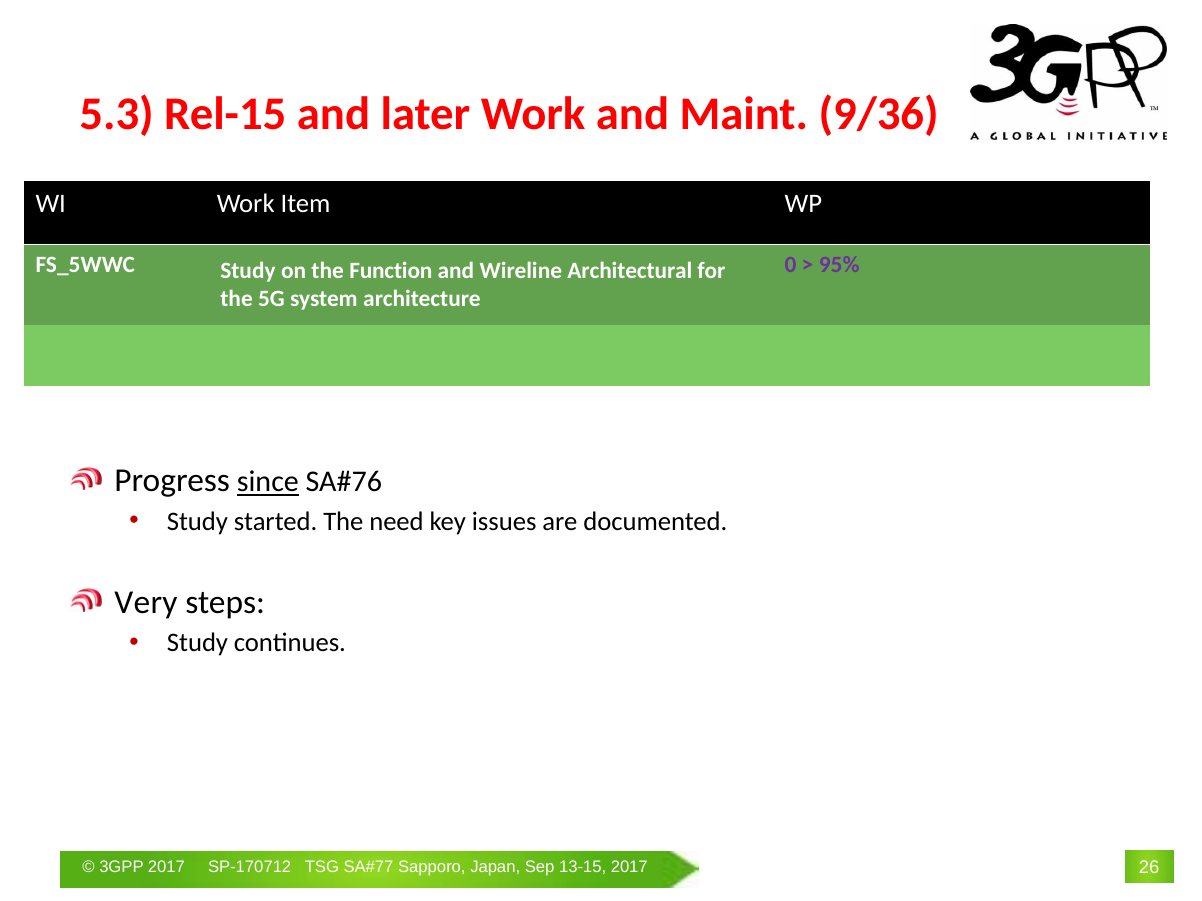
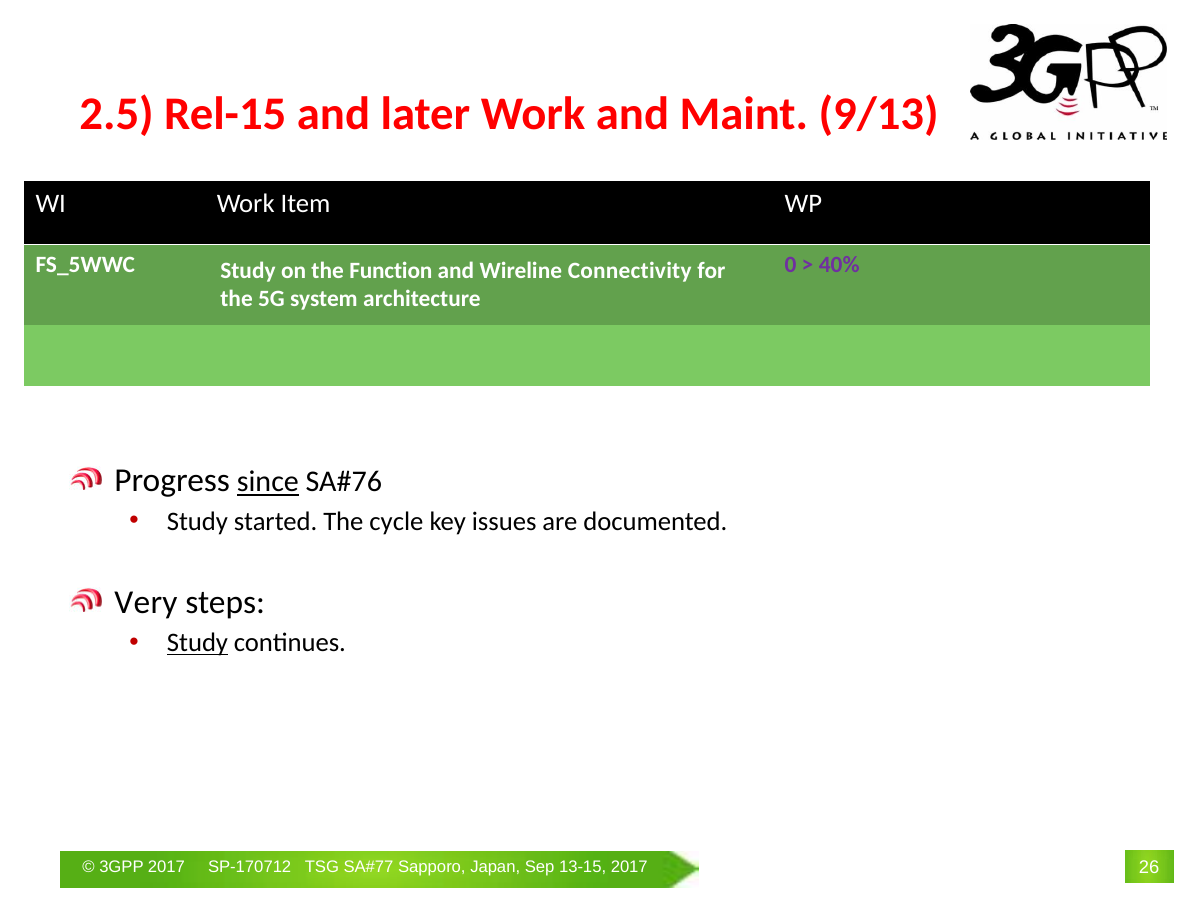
5.3: 5.3 -> 2.5
9/36: 9/36 -> 9/13
Architectural: Architectural -> Connectivity
95%: 95% -> 40%
need: need -> cycle
Study at (198, 643) underline: none -> present
